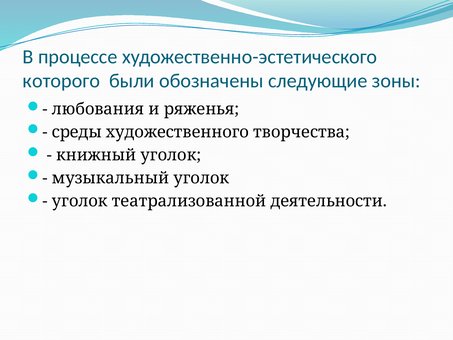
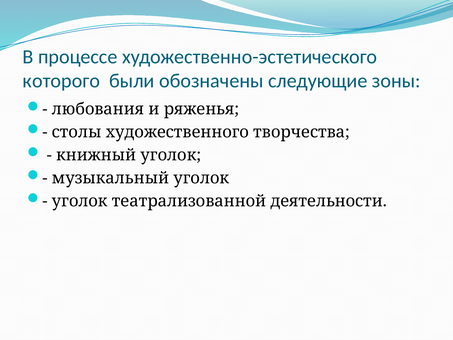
среды: среды -> столы
